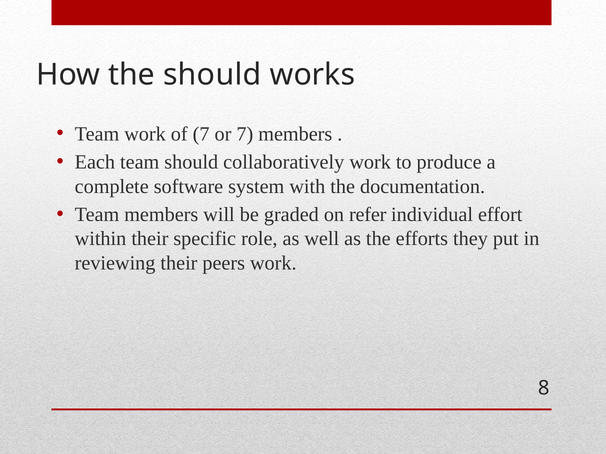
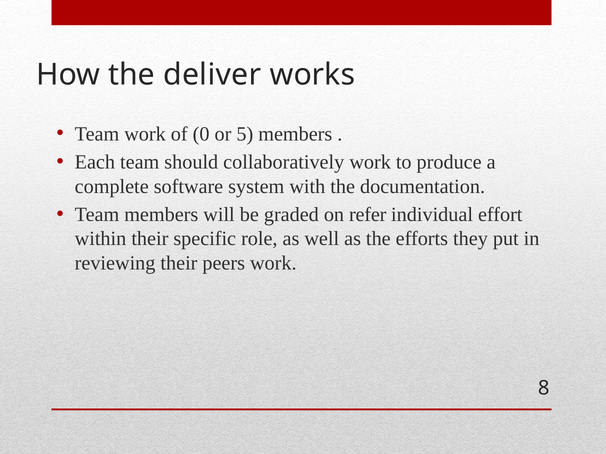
the should: should -> deliver
of 7: 7 -> 0
or 7: 7 -> 5
